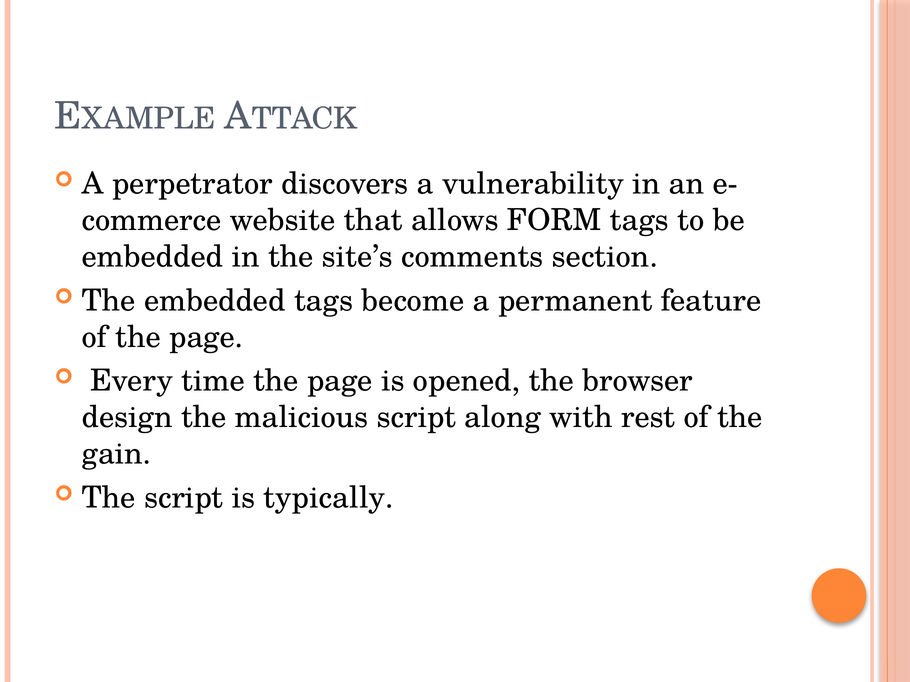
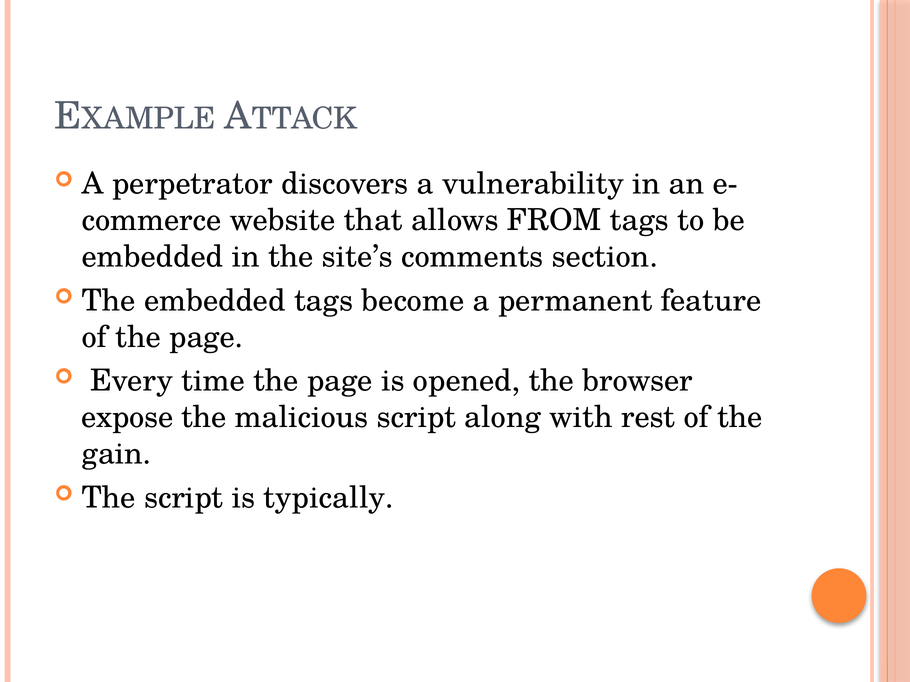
FORM: FORM -> FROM
design: design -> expose
